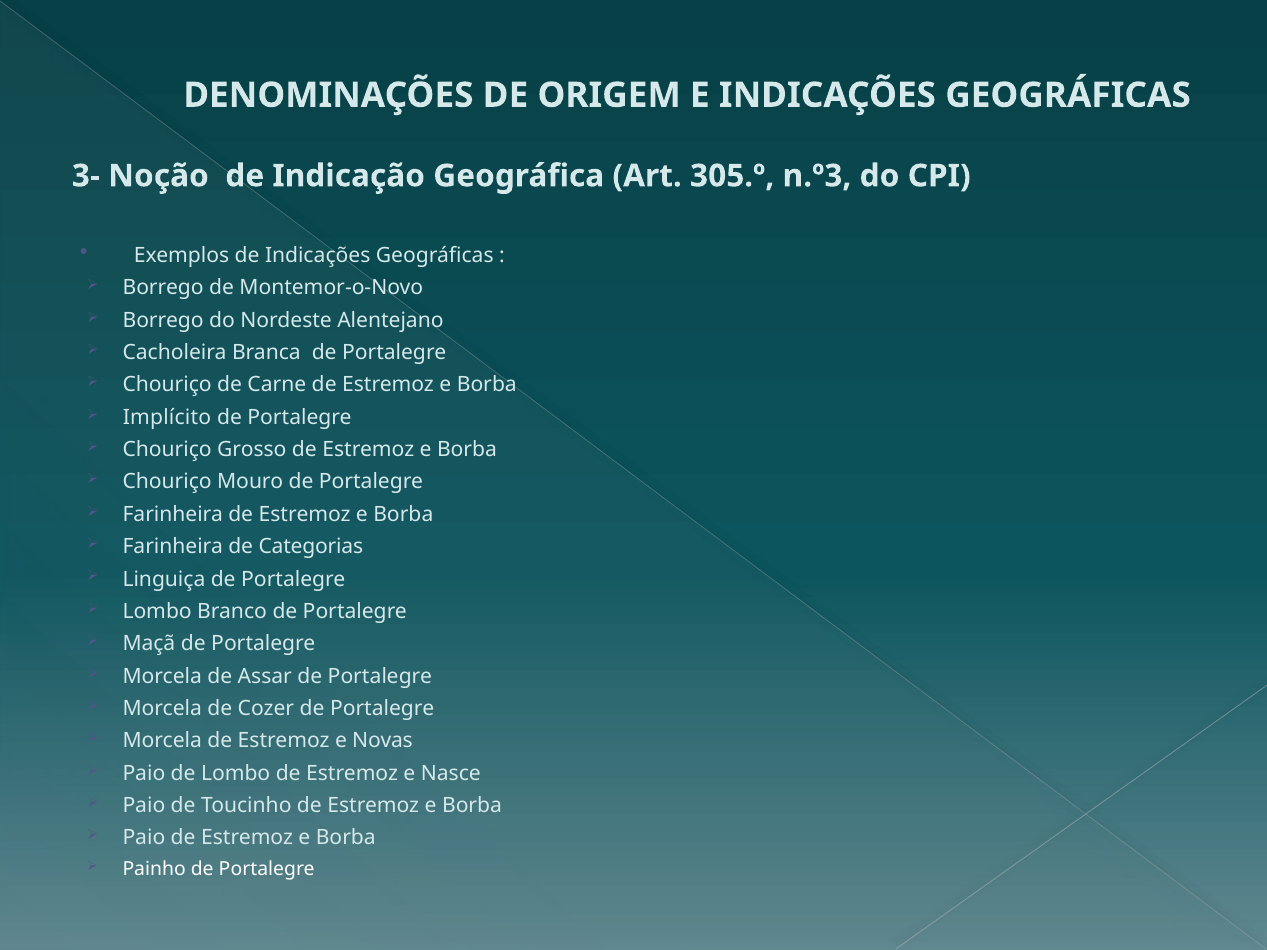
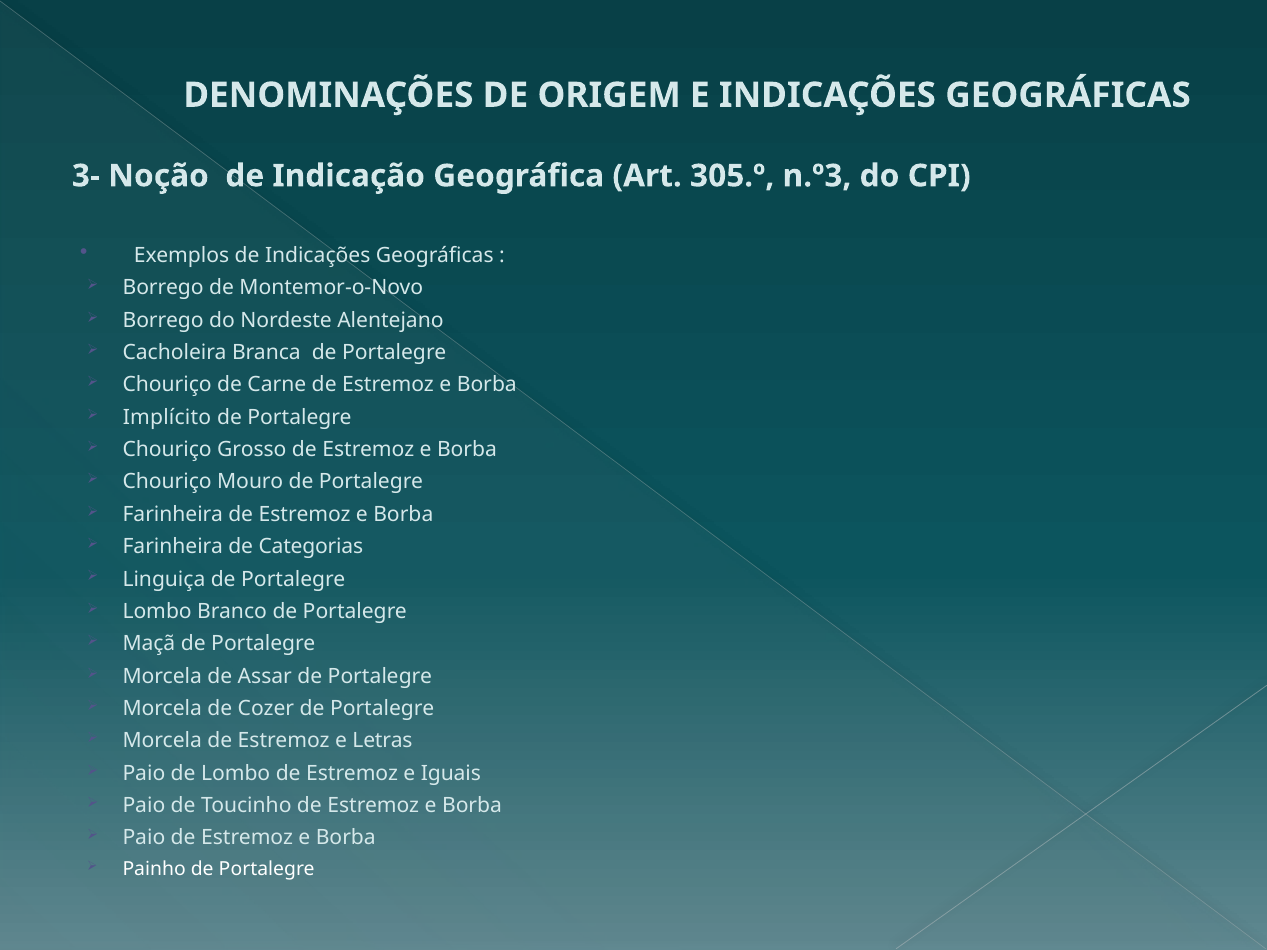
Novas: Novas -> Letras
Nasce: Nasce -> Iguais
